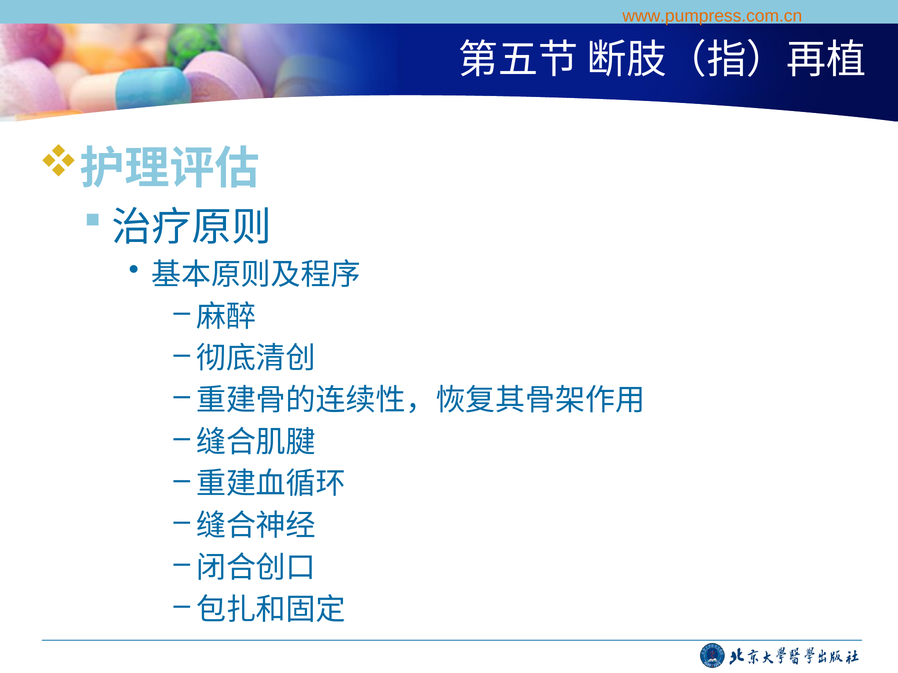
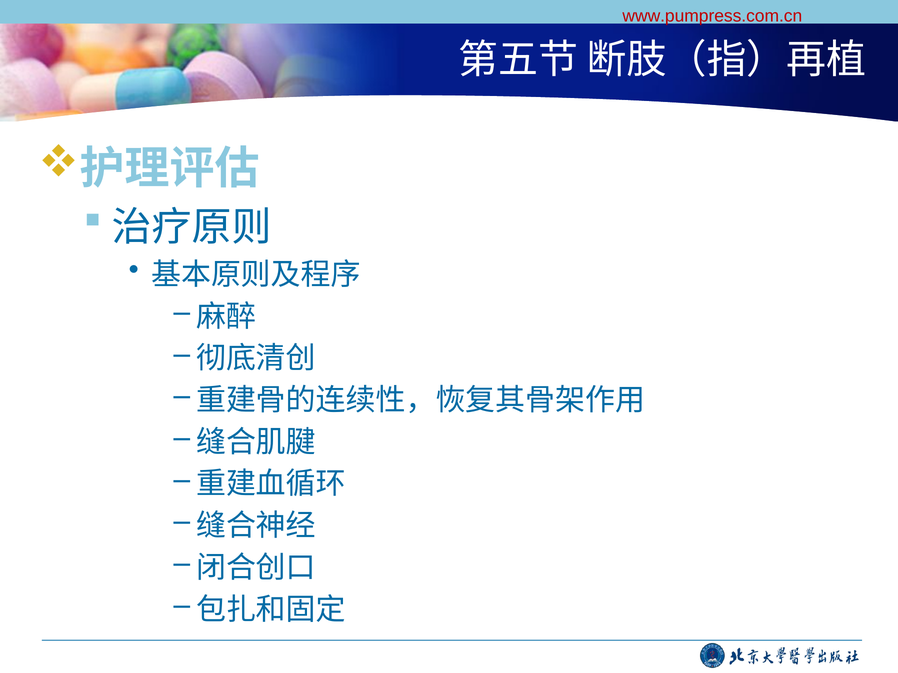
www.pumpress.com.cn colour: orange -> red
